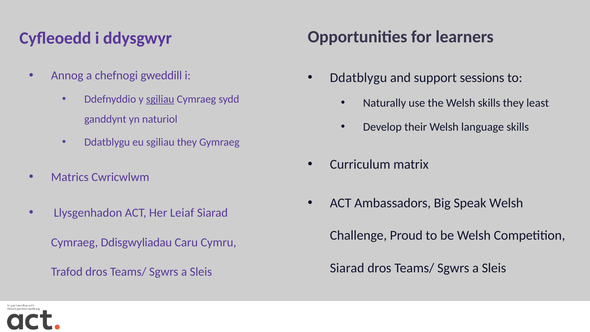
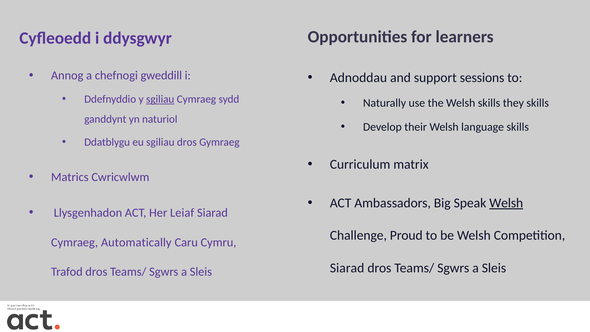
Ddatblygu at (358, 78): Ddatblygu -> Adnoddau
they least: least -> skills
sgiliau they: they -> dros
Welsh at (506, 203) underline: none -> present
Ddisgwyliadau: Ddisgwyliadau -> Automatically
